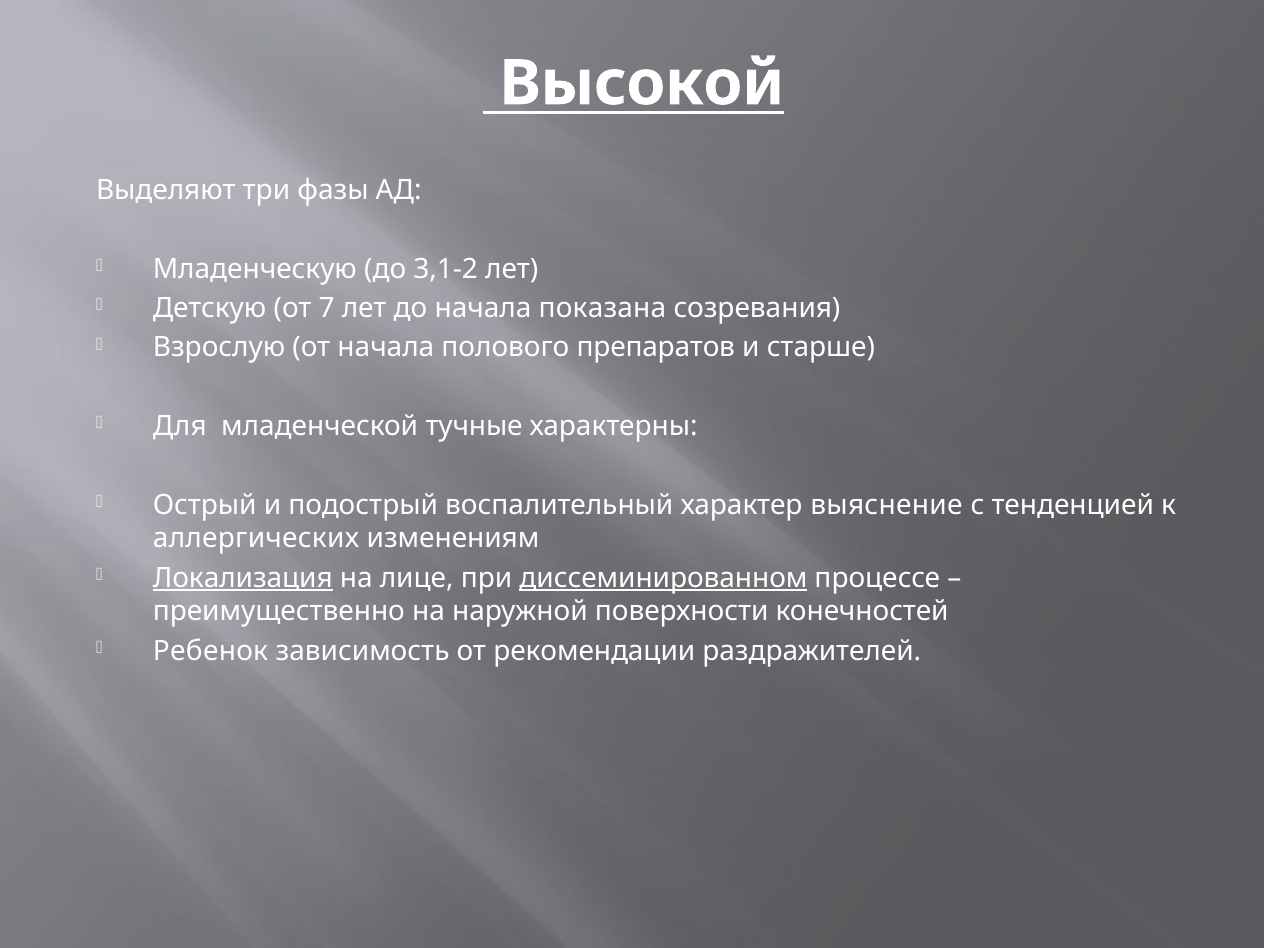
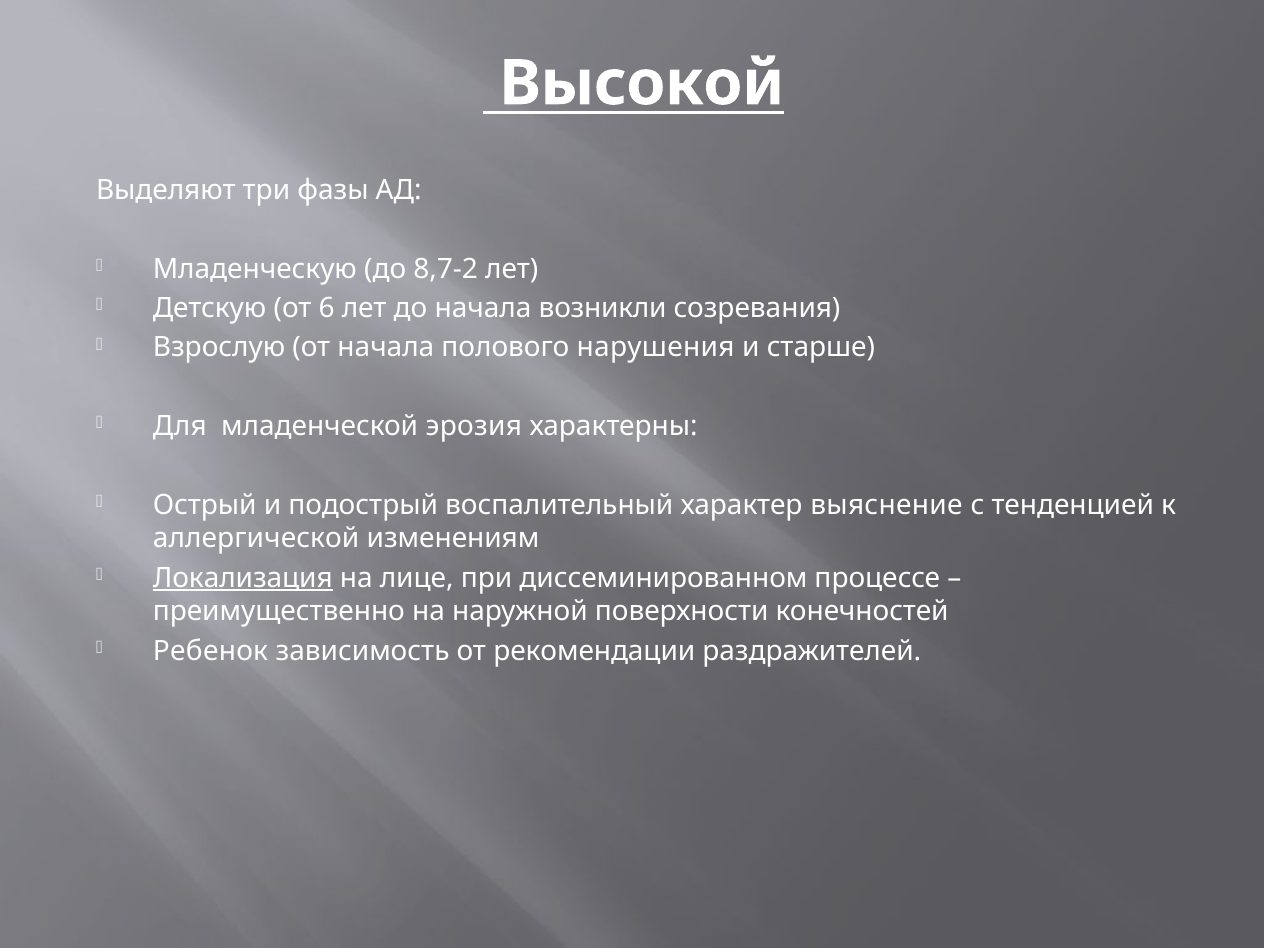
3,1-2: 3,1-2 -> 8,7-2
7: 7 -> 6
показана: показана -> возникли
препаратов: препаратов -> нарушения
тучные: тучные -> эрозия
аллергических: аллергических -> аллергической
диссеминированном underline: present -> none
